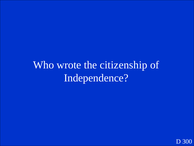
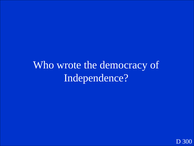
citizenship: citizenship -> democracy
